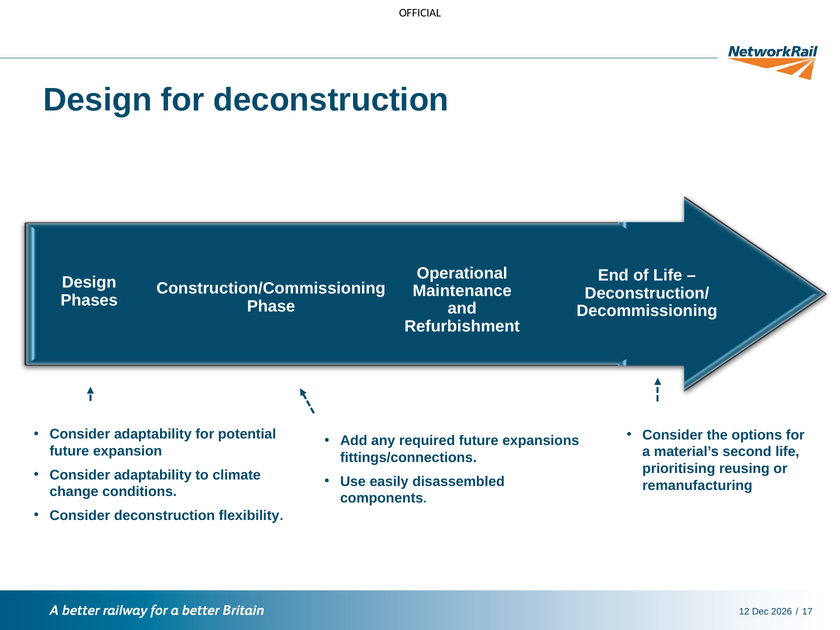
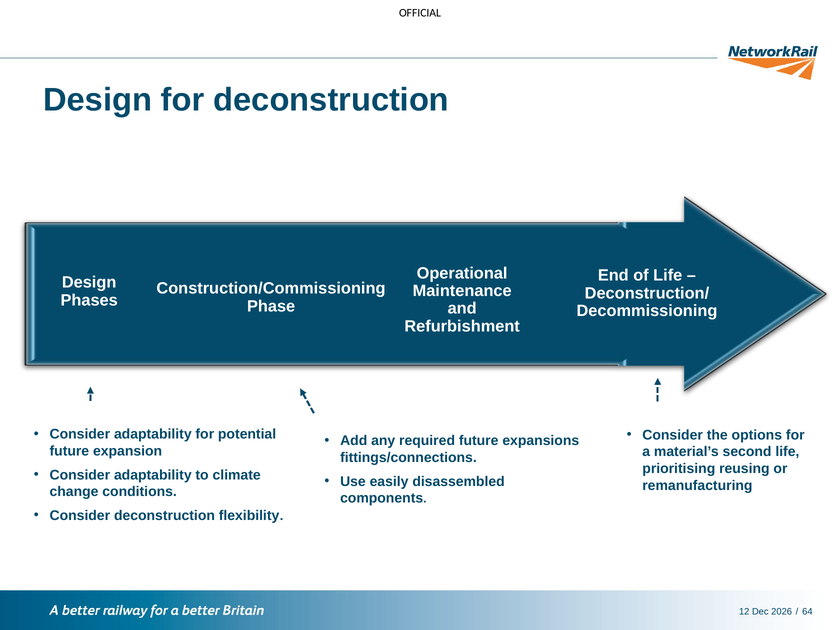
17: 17 -> 64
